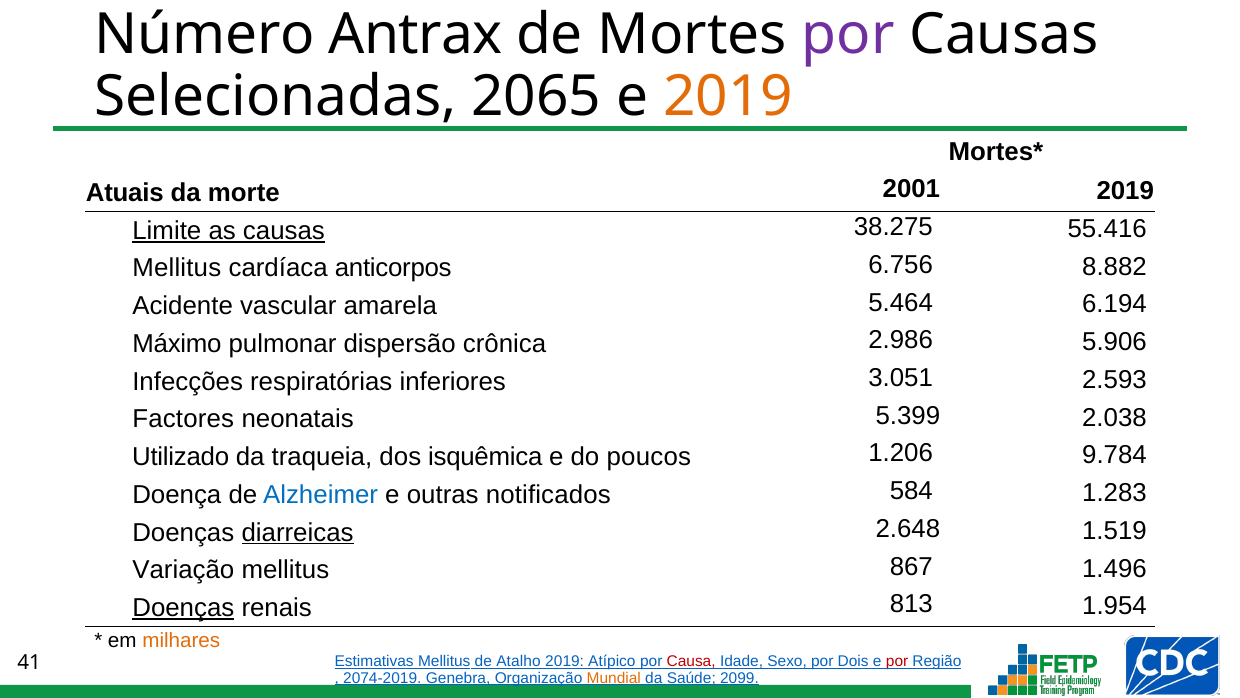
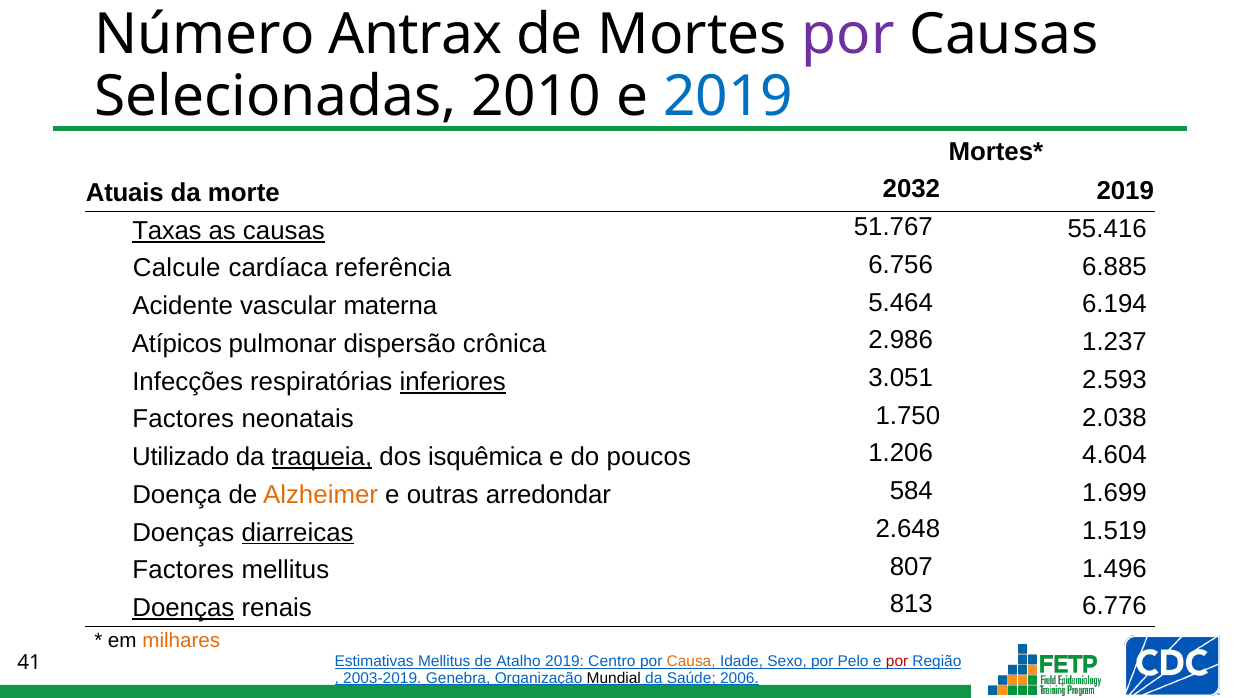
2065: 2065 -> 2010
2019 at (728, 96) colour: orange -> blue
2001: 2001 -> 2032
Limite: Limite -> Taxas
38.275: 38.275 -> 51.767
Mellitus at (177, 268): Mellitus -> Calcule
anticorpos: anticorpos -> referência
8.882: 8.882 -> 6.885
amarela: amarela -> materna
Máximo: Máximo -> Atípicos
5.906: 5.906 -> 1.237
inferiores underline: none -> present
5.399: 5.399 -> 1.750
traqueia underline: none -> present
9.784: 9.784 -> 4.604
Alzheimer colour: blue -> orange
notificados: notificados -> arredondar
1.283: 1.283 -> 1.699
Variação at (183, 570): Variação -> Factores
867: 867 -> 807
1.954: 1.954 -> 6.776
Atípico: Atípico -> Centro
Causa colour: red -> orange
Dois: Dois -> Pelo
2074-2019: 2074-2019 -> 2003-2019
Mundial colour: orange -> black
2099: 2099 -> 2006
